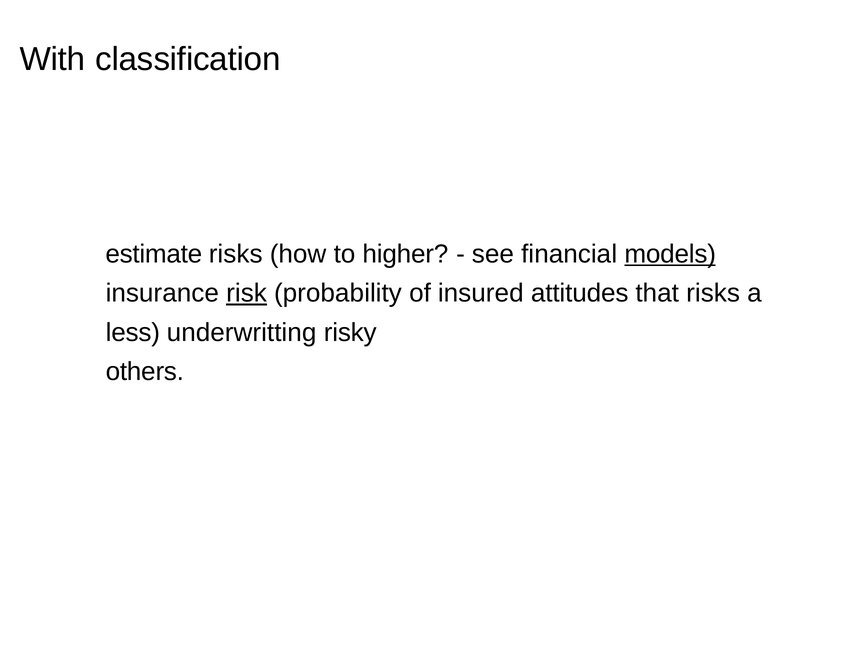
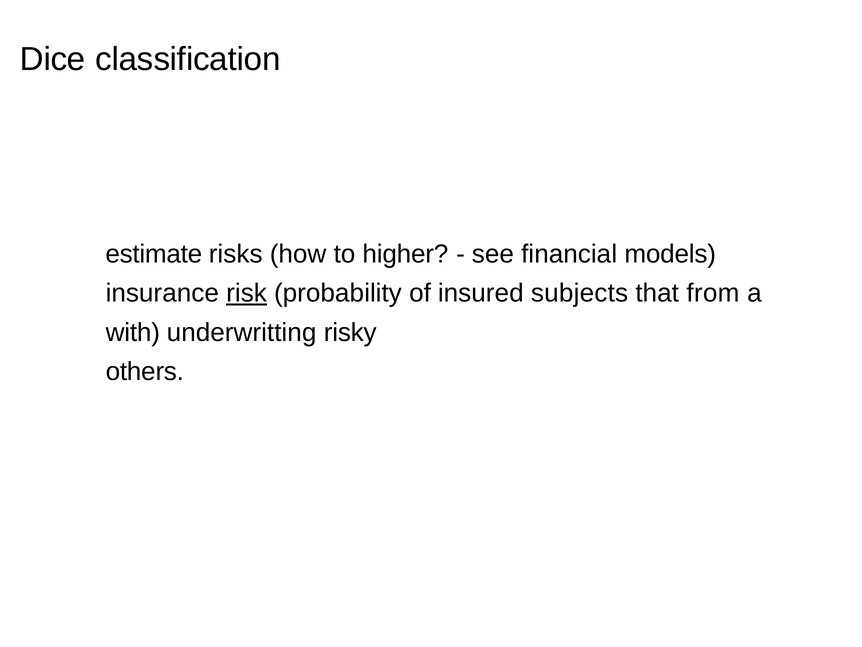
With: With -> Dice
models underline: present -> none
attitudes: attitudes -> subjects
that risks: risks -> from
less: less -> with
